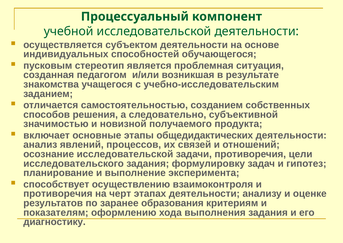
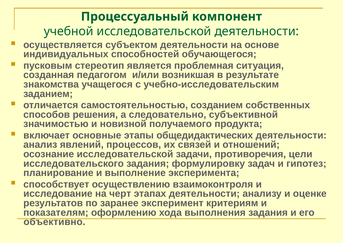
противоречия at (58, 193): противоречия -> исследование
образования: образования -> эксперимент
диагностику: диагностику -> объективно
